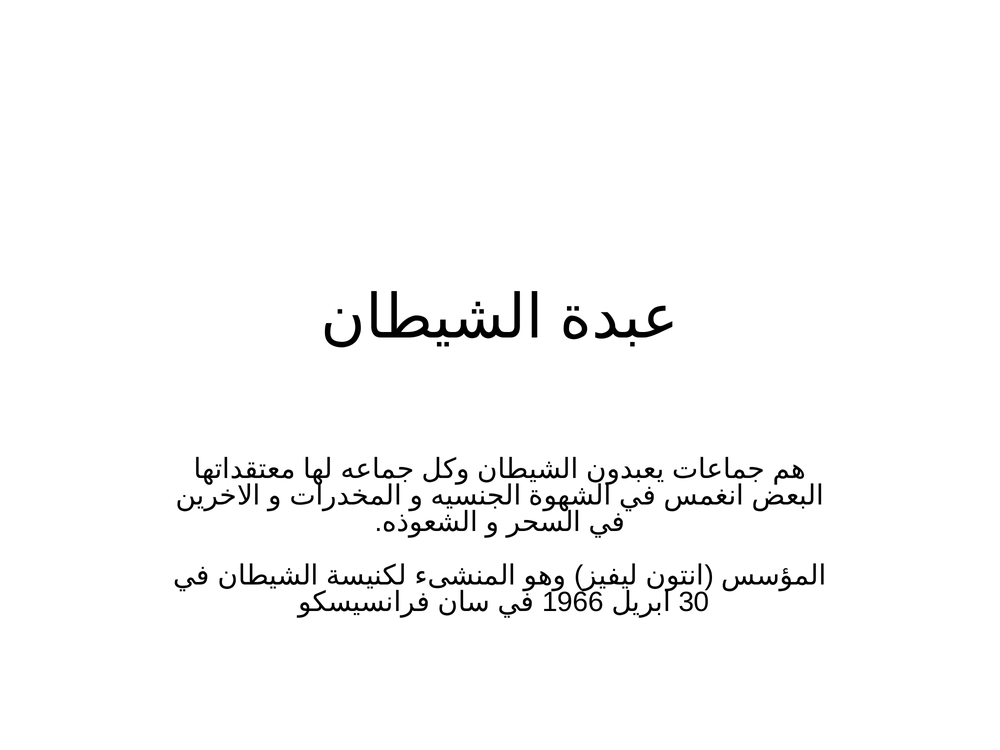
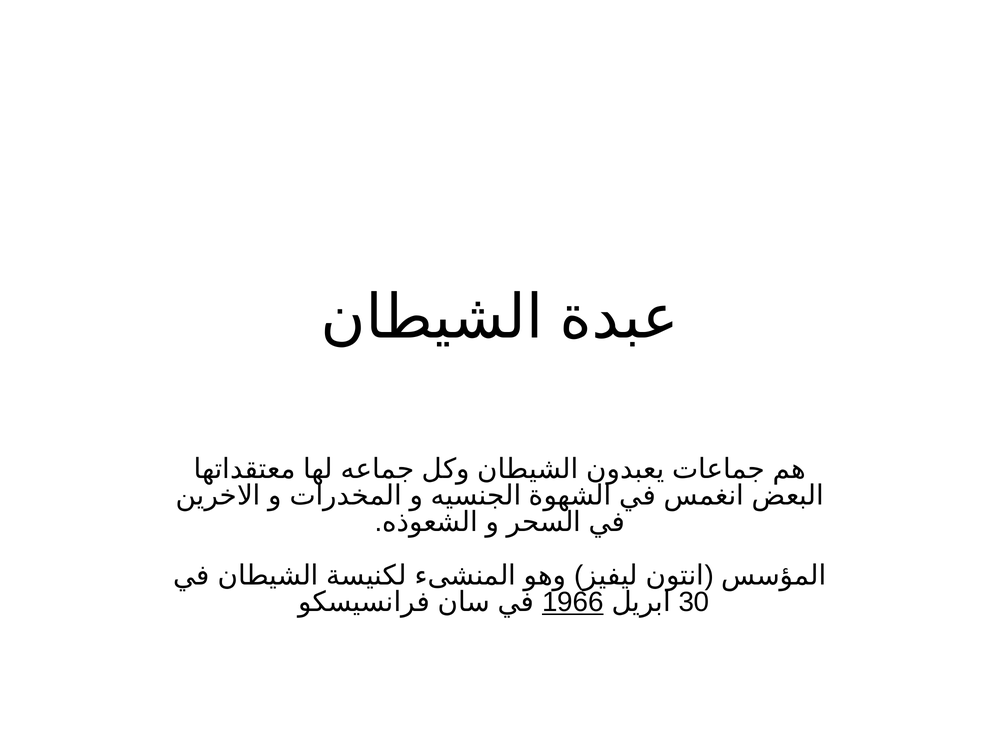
1966 underline: none -> present
